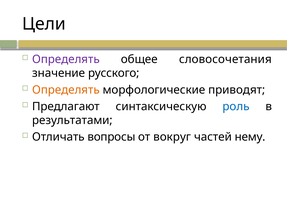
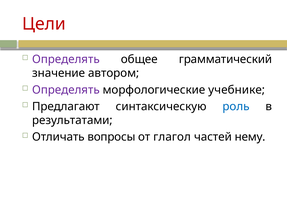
Цели colour: black -> red
словосочетания: словосочетания -> грамматический
русского: русского -> автором
Определять at (66, 90) colour: orange -> purple
приводят: приводят -> учебнике
вокруг: вокруг -> глагол
